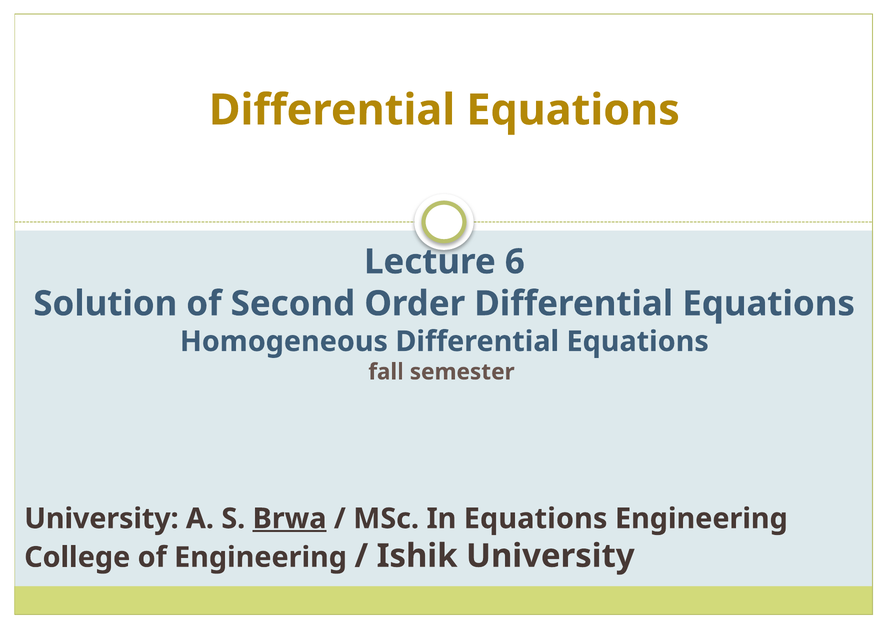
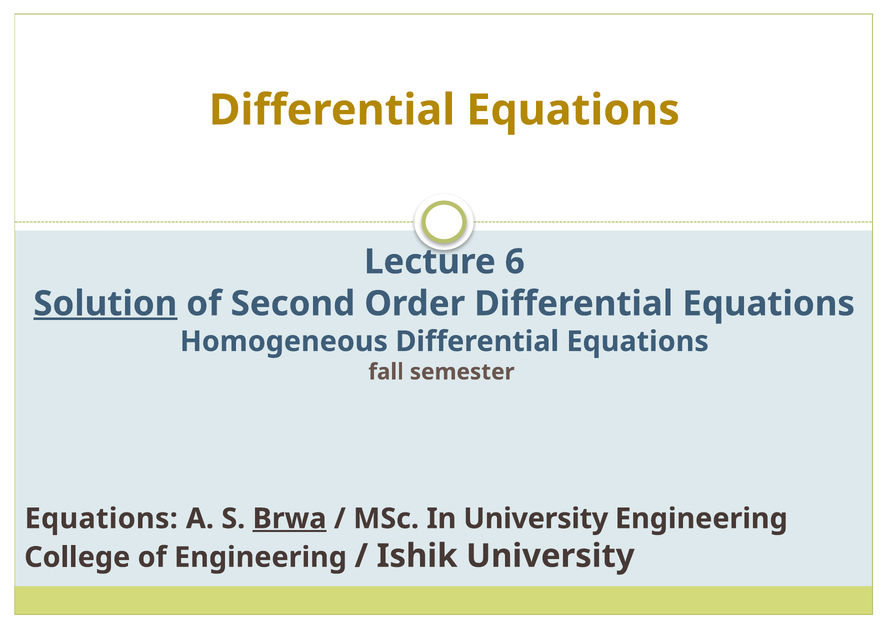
Solution underline: none -> present
University at (101, 519): University -> Equations
In Equations: Equations -> University
